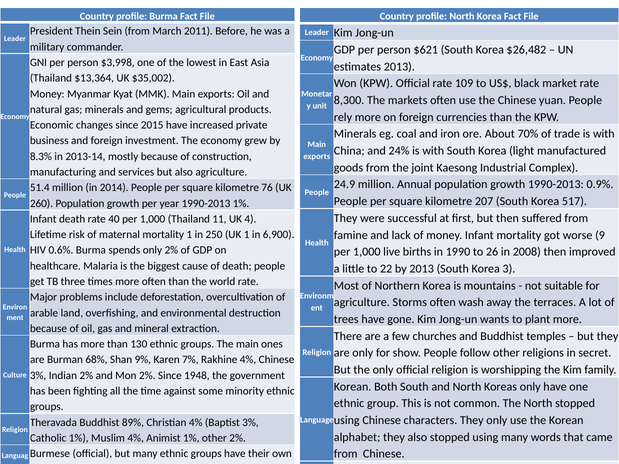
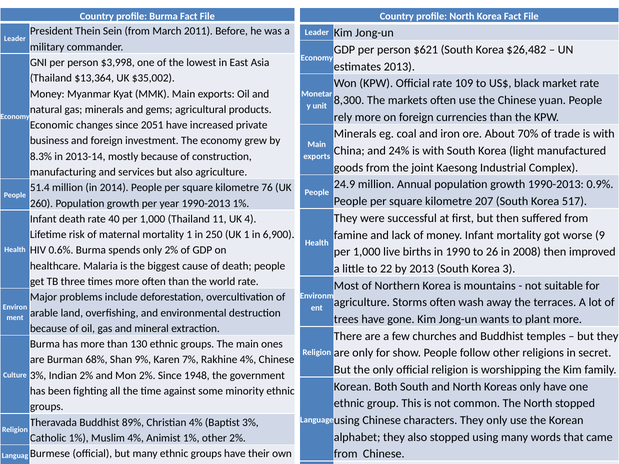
2015: 2015 -> 2051
